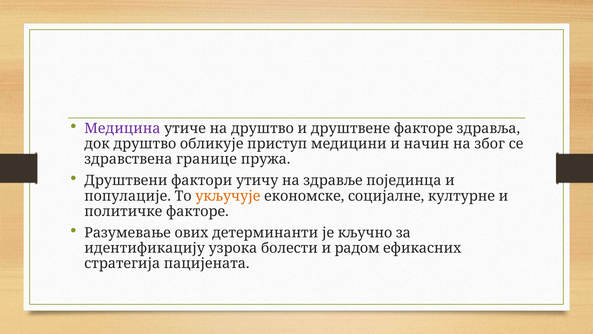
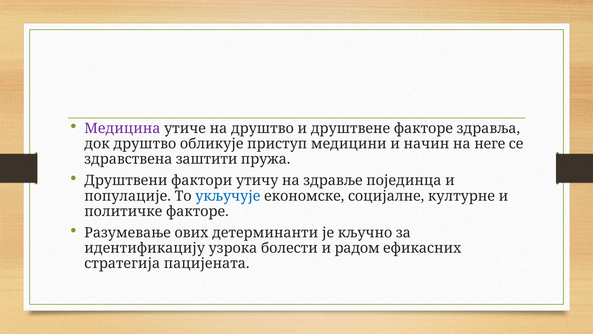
због: због -> неге
границе: границе -> заштити
укључује colour: orange -> blue
